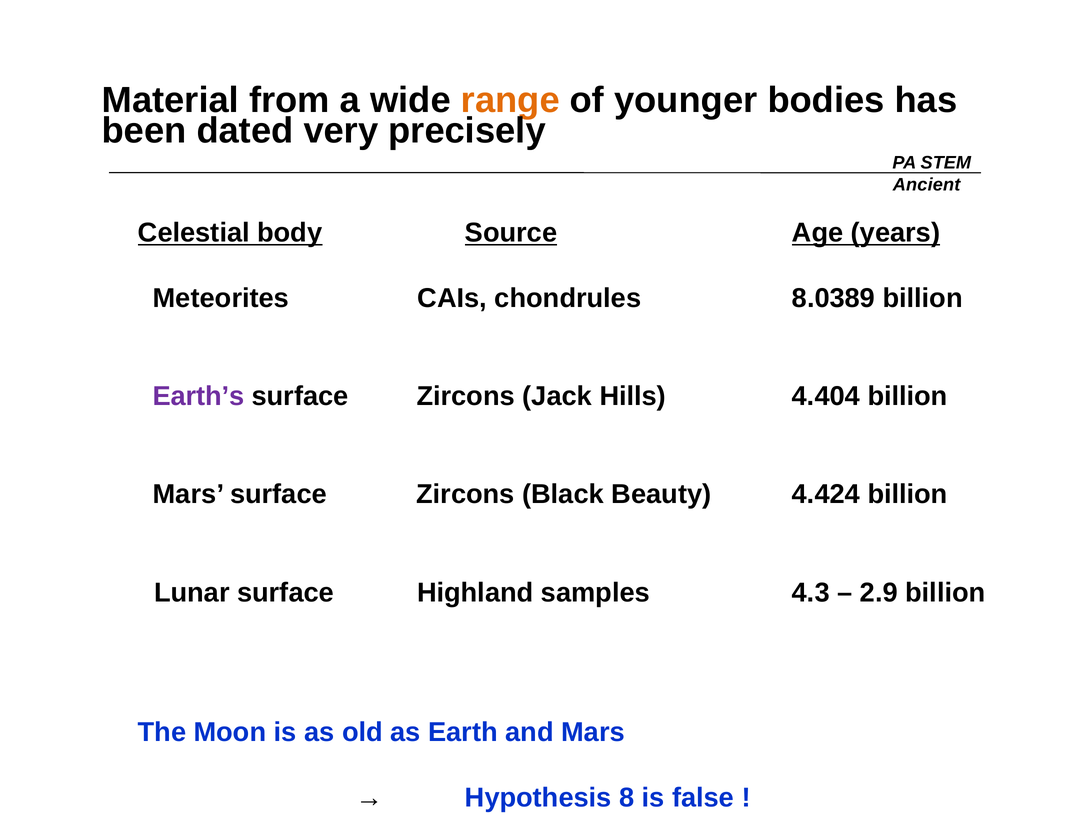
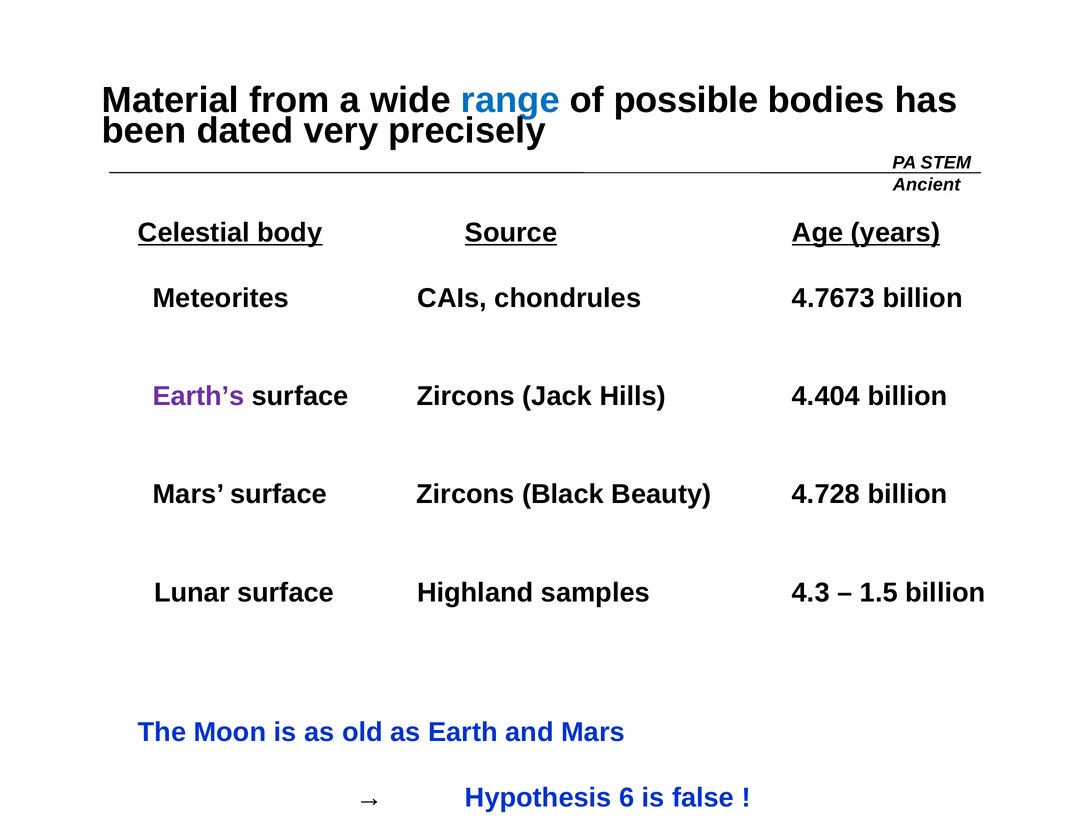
range colour: orange -> blue
younger: younger -> possible
8.0389: 8.0389 -> 4.7673
4.424: 4.424 -> 4.728
2.9: 2.9 -> 1.5
8: 8 -> 6
